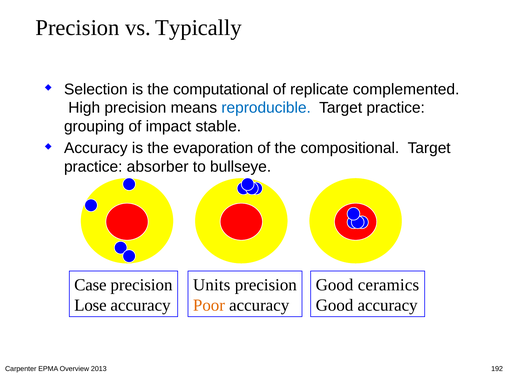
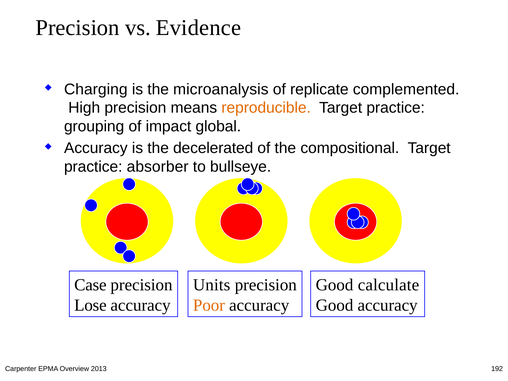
Typically: Typically -> Evidence
Selection: Selection -> Charging
computational: computational -> microanalysis
reproducible colour: blue -> orange
stable: stable -> global
evaporation: evaporation -> decelerated
ceramics: ceramics -> calculate
